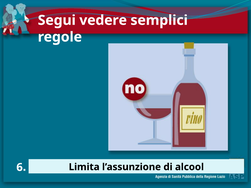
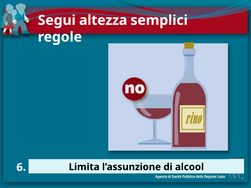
vedere: vedere -> altezza
